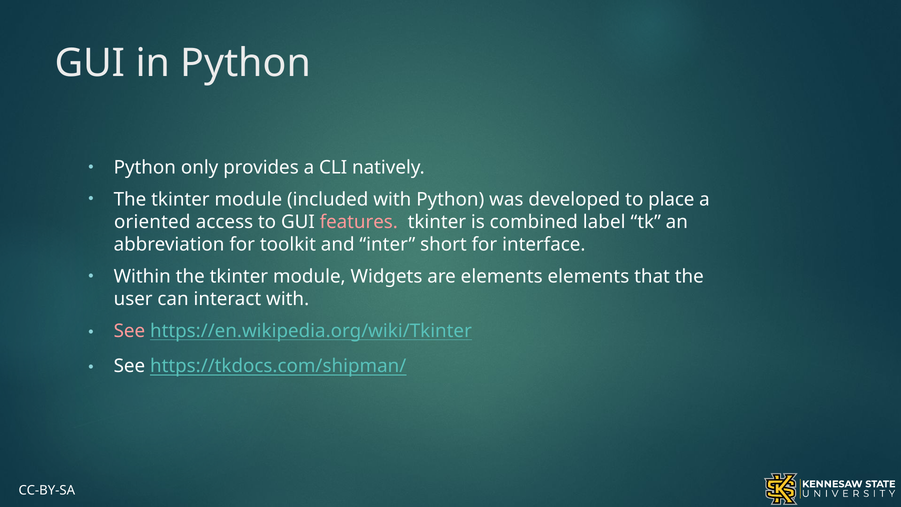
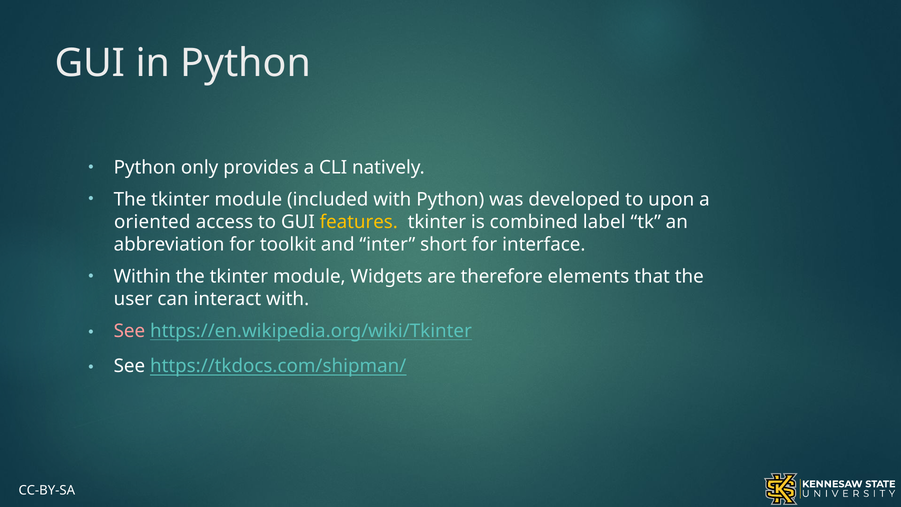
place: place -> upon
features colour: pink -> yellow
are elements: elements -> therefore
